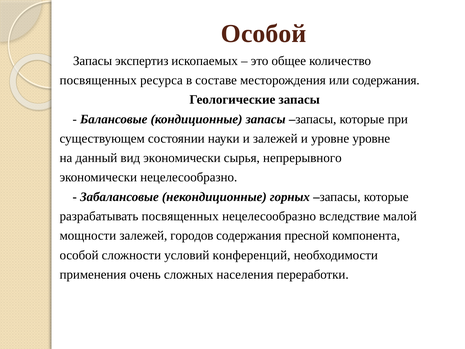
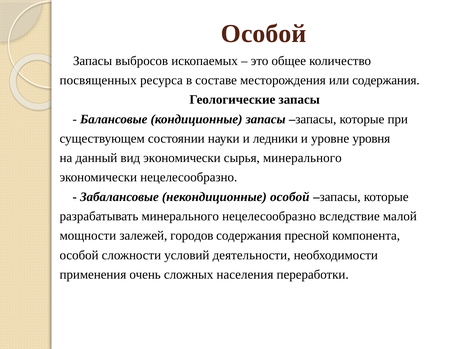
экспертиз: экспертиз -> выбросов
и залежей: залежей -> ледники
уровне уровне: уровне -> уровня
сырья непрерывного: непрерывного -> минерального
некондиционные горных: горных -> особой
разрабатывать посвященных: посвященных -> минерального
конференций: конференций -> деятельности
